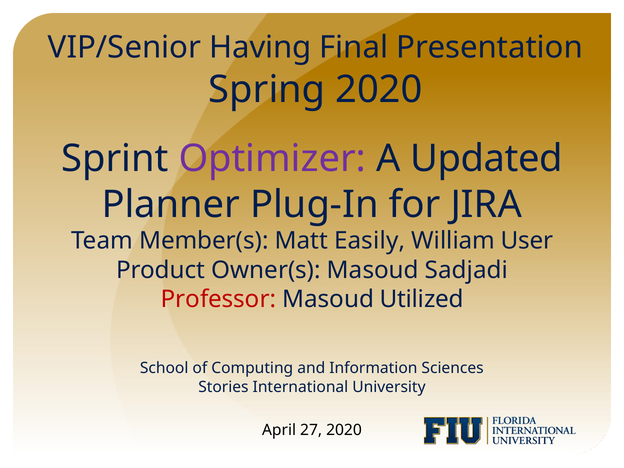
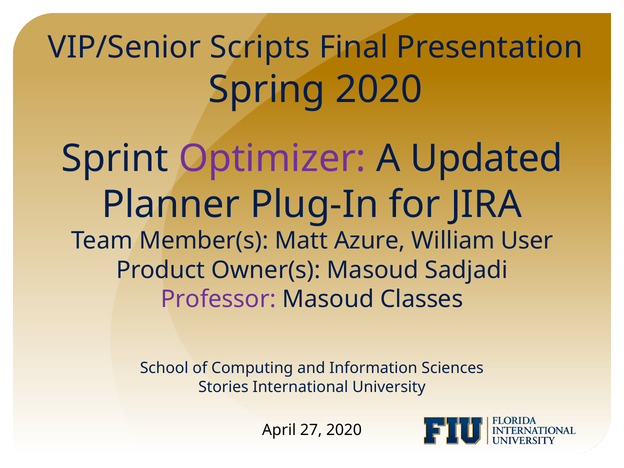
Having: Having -> Scripts
Easily: Easily -> Azure
Professor colour: red -> purple
Utilized: Utilized -> Classes
